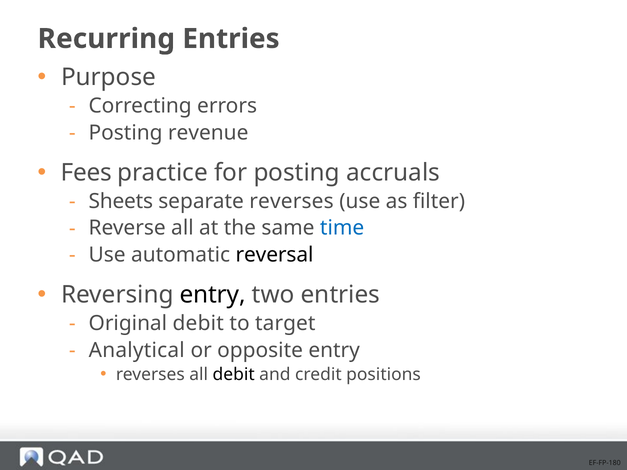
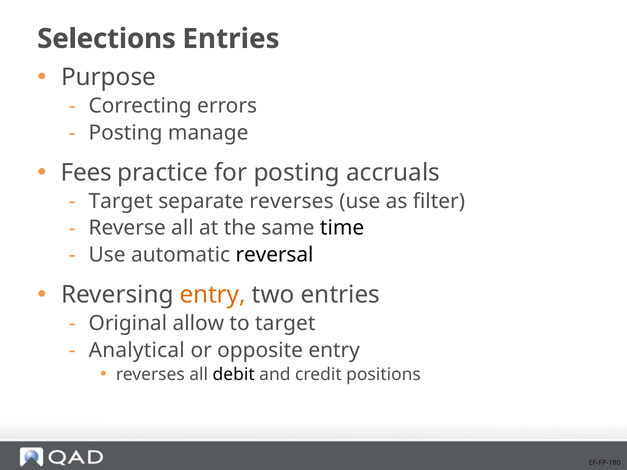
Recurring: Recurring -> Selections
revenue: revenue -> manage
Sheets at (121, 201): Sheets -> Target
time colour: blue -> black
entry at (213, 295) colour: black -> orange
Original debit: debit -> allow
